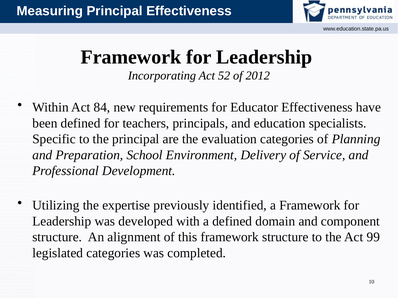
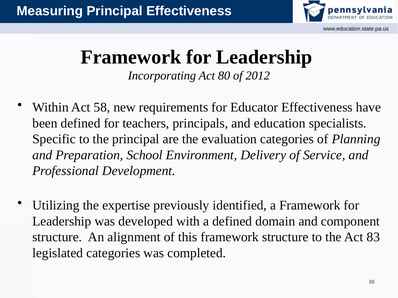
52: 52 -> 80
84: 84 -> 58
99: 99 -> 83
